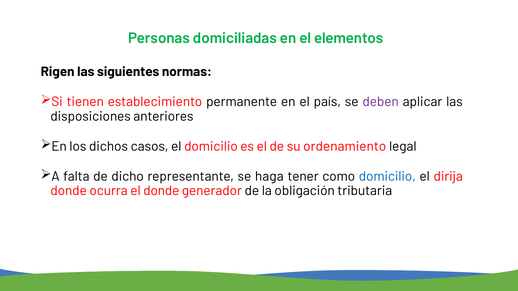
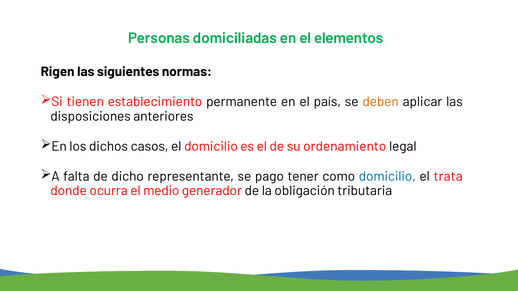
deben colour: purple -> orange
haga: haga -> pago
dirija: dirija -> trata
el donde: donde -> medio
